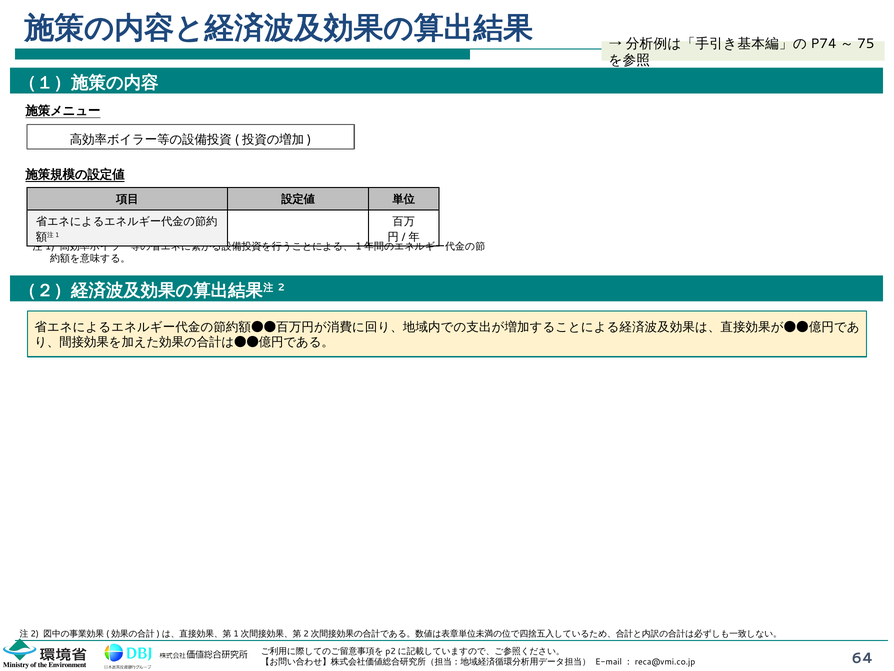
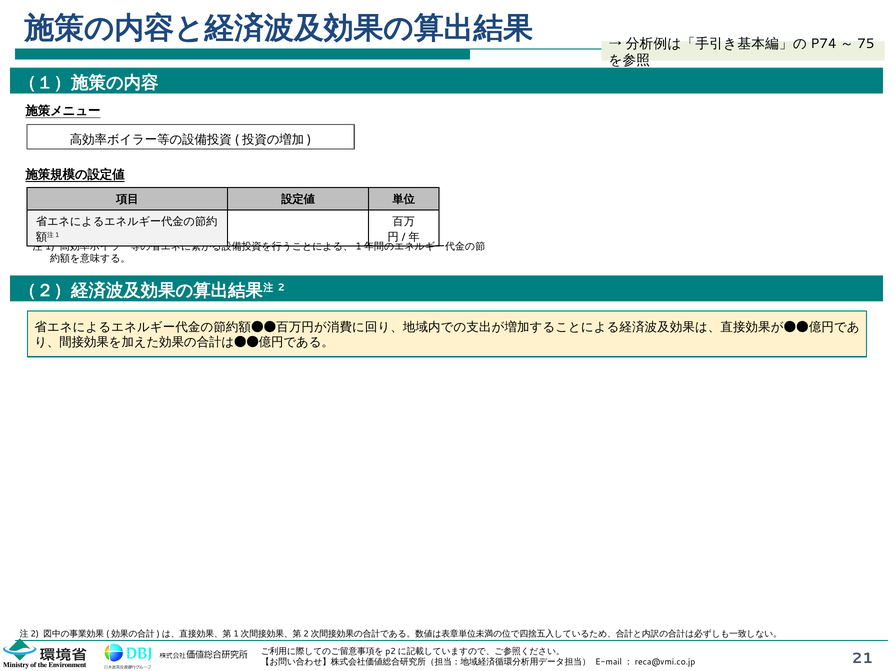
64: 64 -> 21
